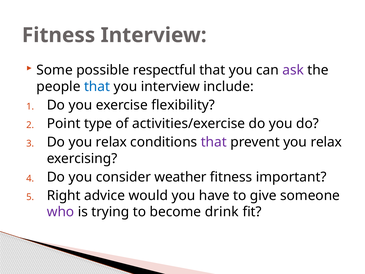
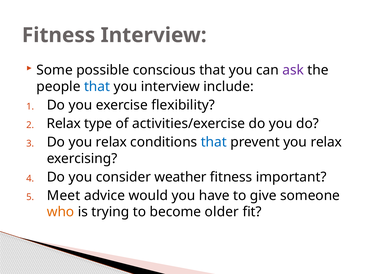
respectful: respectful -> conscious
Point at (64, 123): Point -> Relax
that at (214, 142) colour: purple -> blue
Right: Right -> Meet
who colour: purple -> orange
drink: drink -> older
